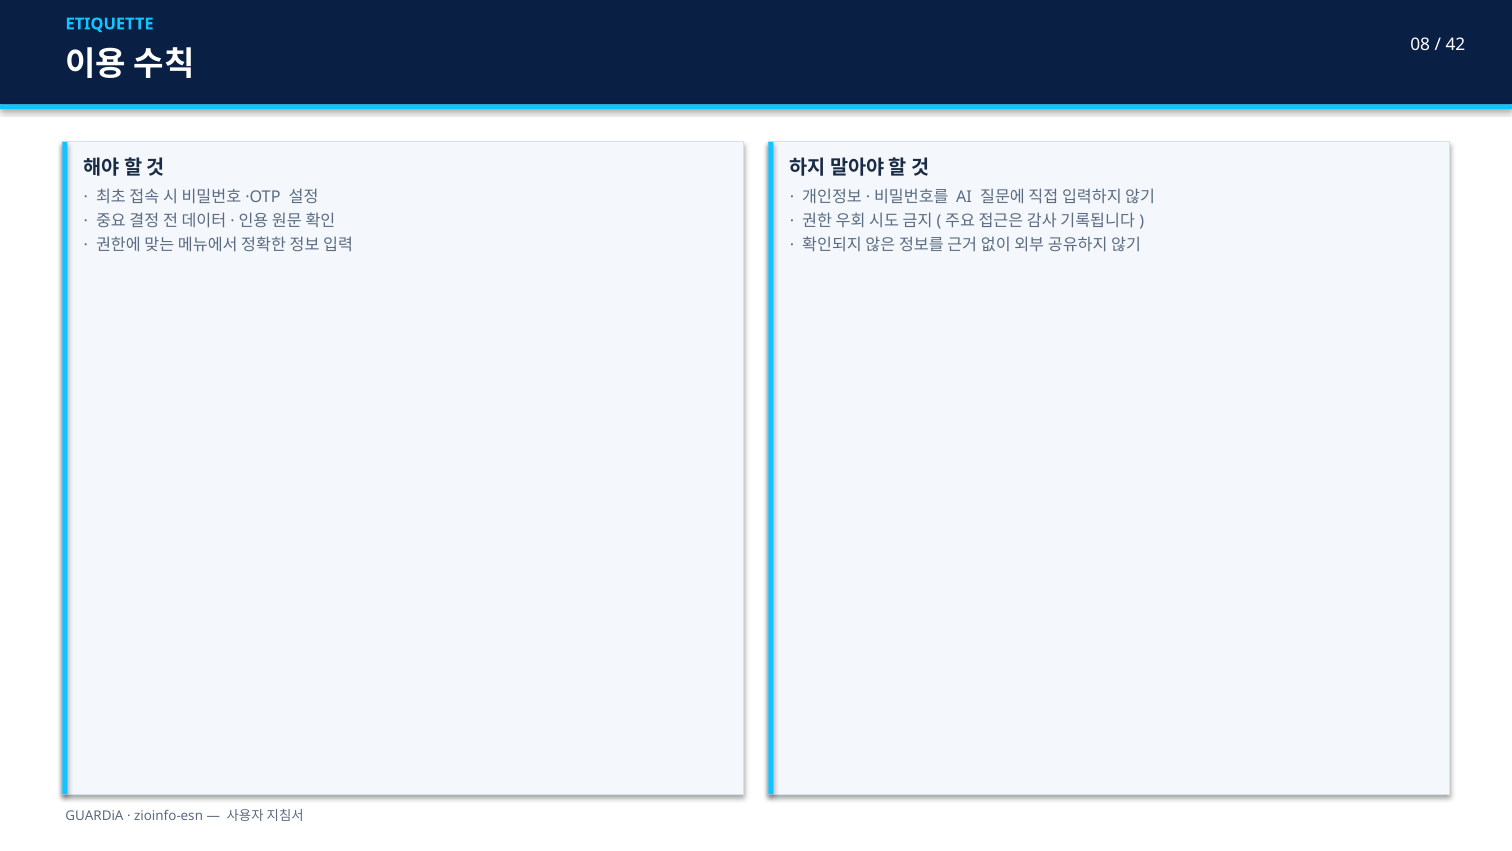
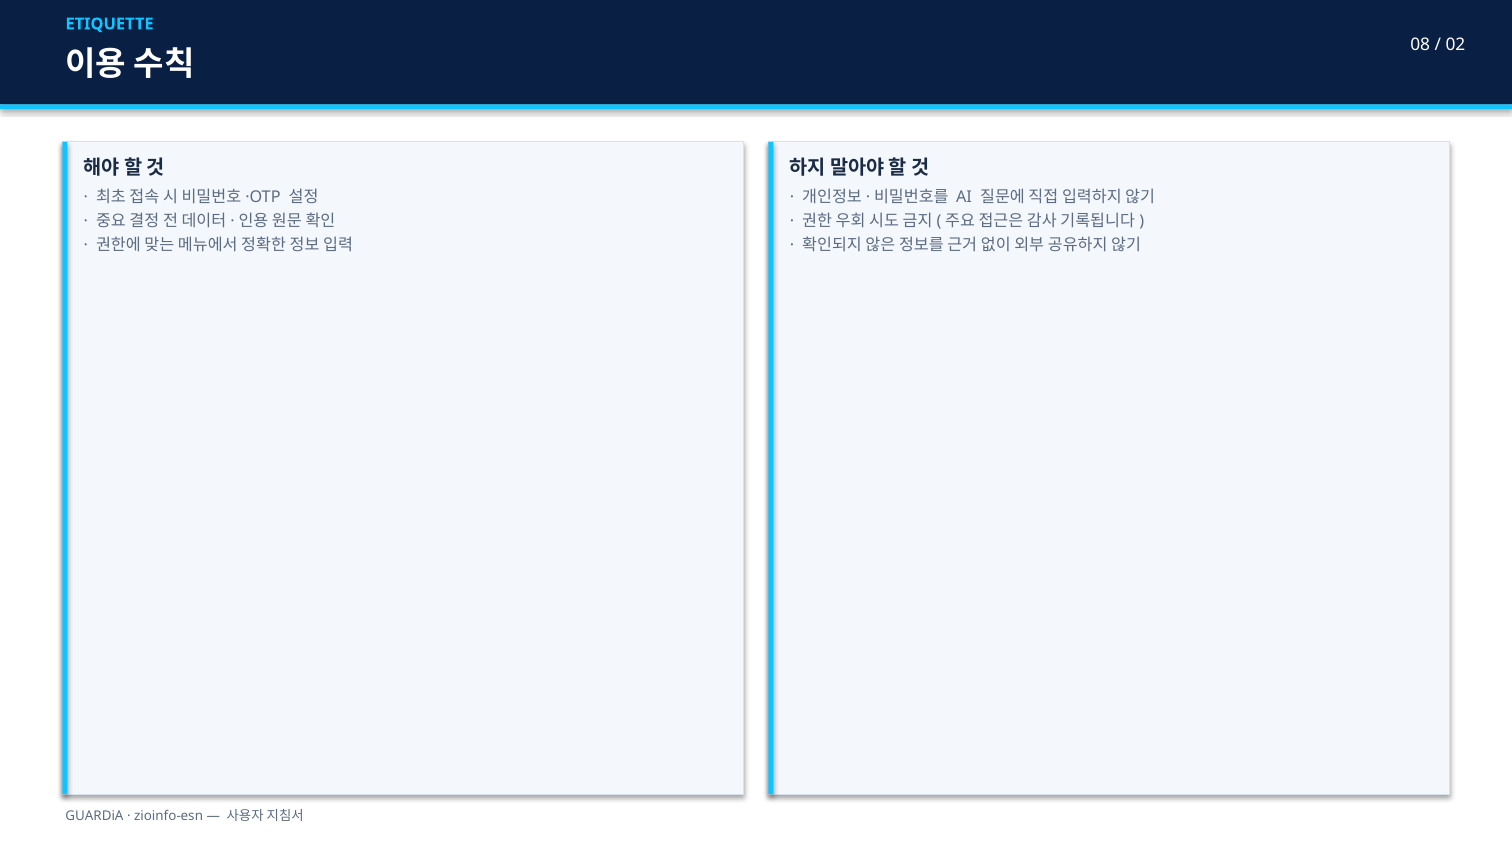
42: 42 -> 02
